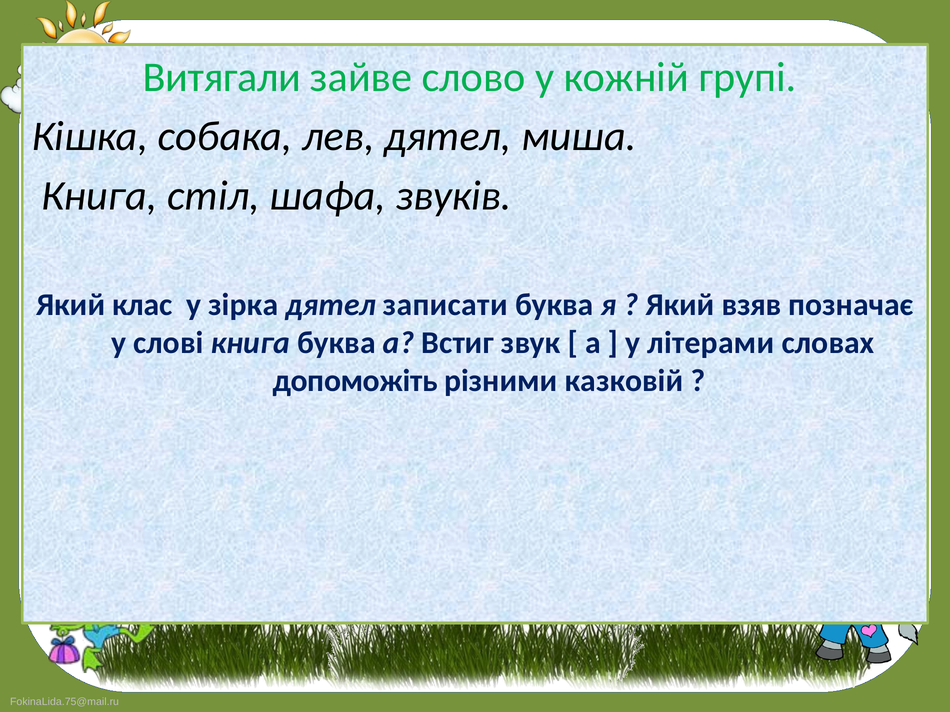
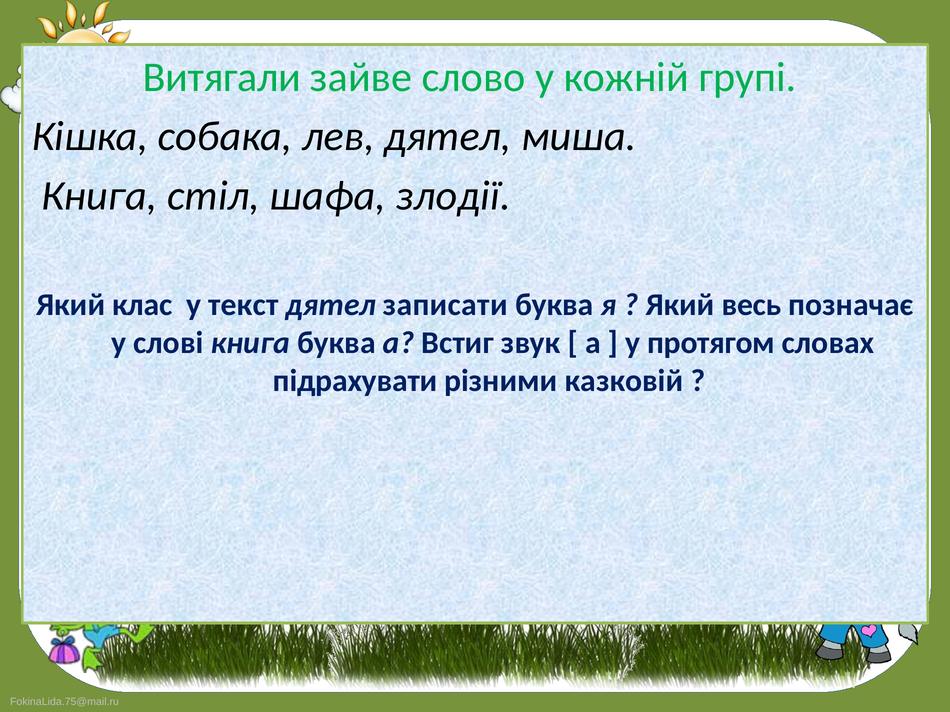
звуків: звуків -> злодії
зірка: зірка -> текст
взяв: взяв -> весь
літерами: літерами -> протягом
допоможіть: допоможіть -> підрахувати
